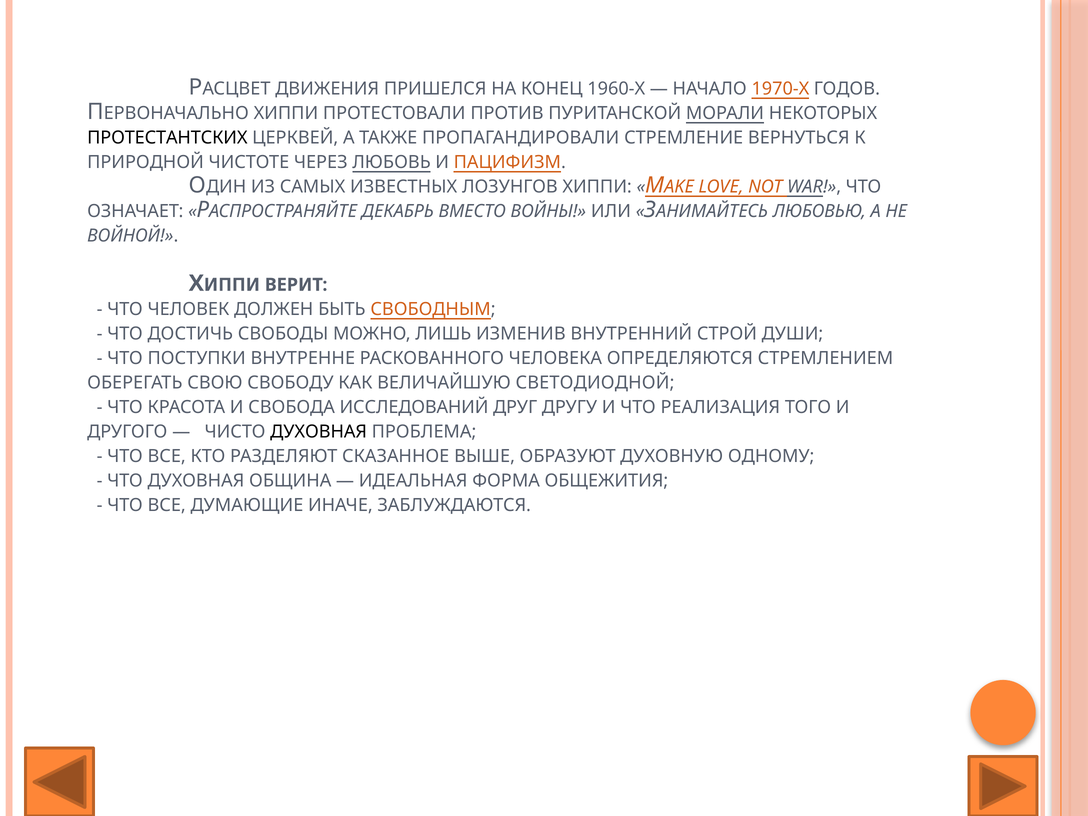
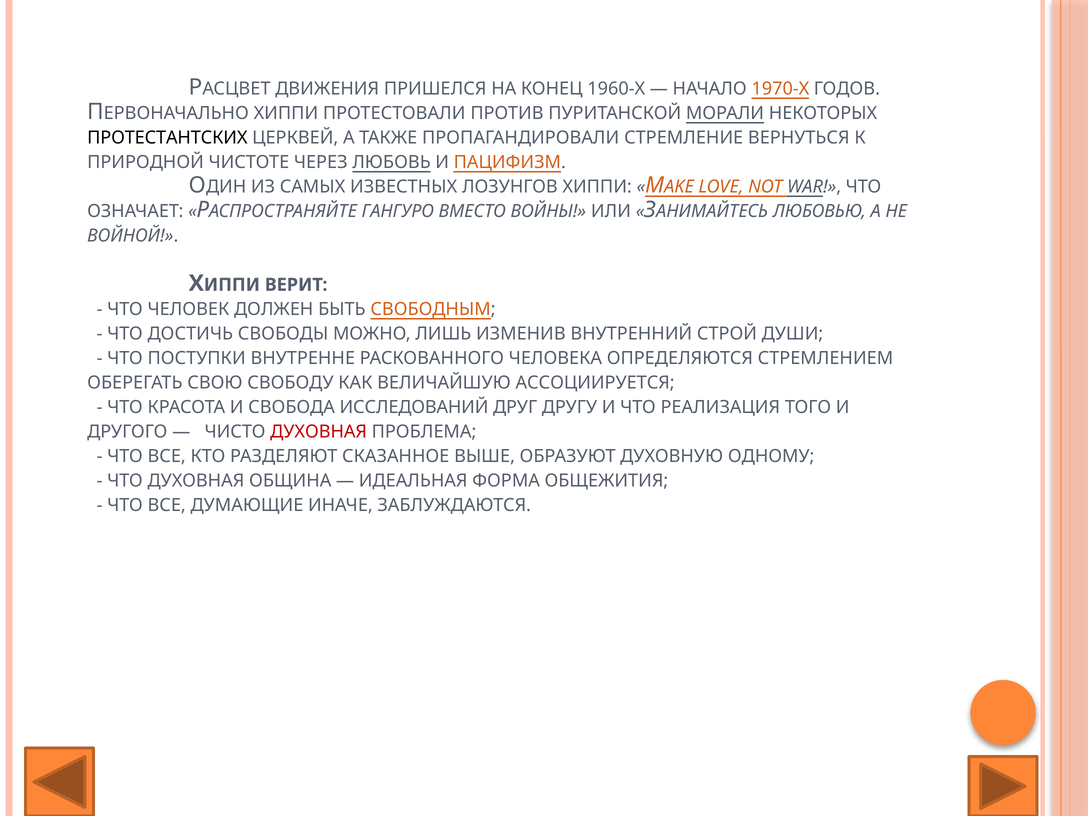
ДЕКАБРЬ: ДЕКАБРЬ -> ГАНГУРО
СВЕТОДИОДНОЙ: СВЕТОДИОДНОЙ -> АССОЦИИРУЕТСЯ
ДУХОВНАЯ at (319, 432) colour: black -> red
